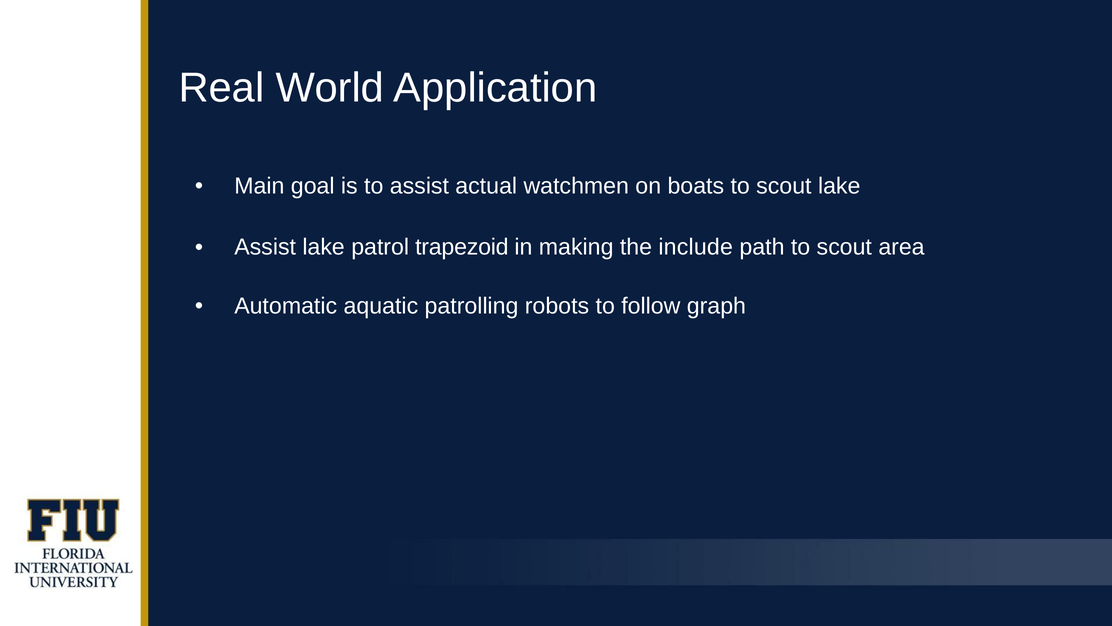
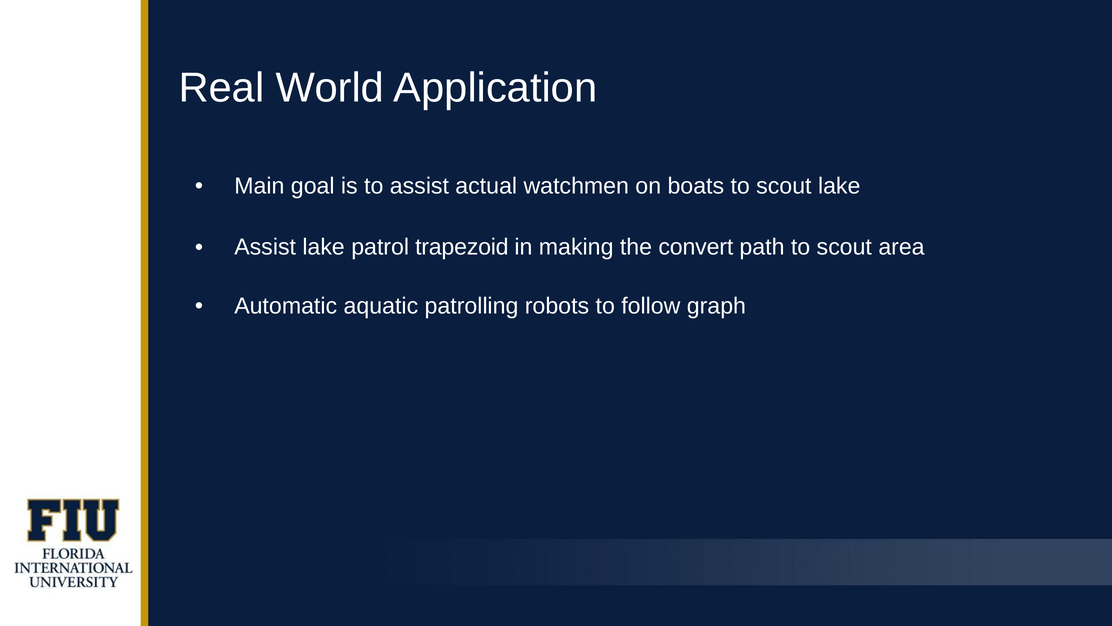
include: include -> convert
